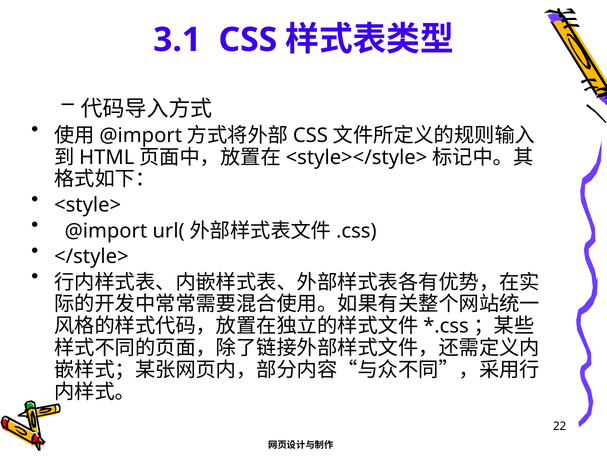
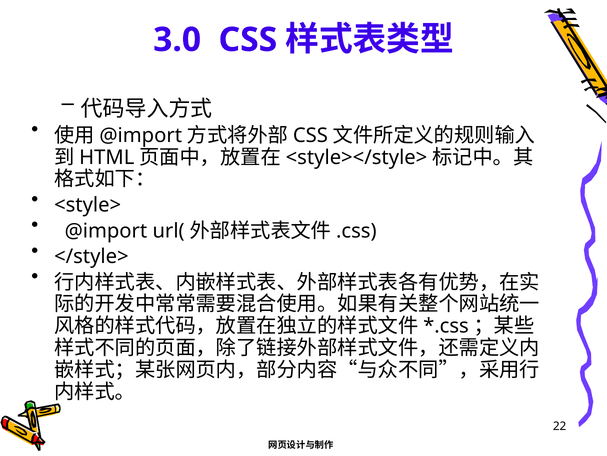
3.1: 3.1 -> 3.0
